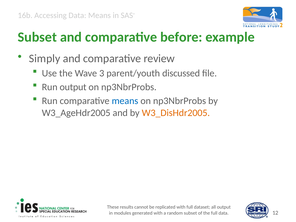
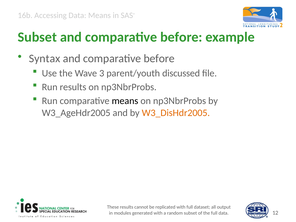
Simply: Simply -> Syntax
review at (159, 58): review -> before
Run output: output -> results
means at (125, 101) colour: blue -> black
